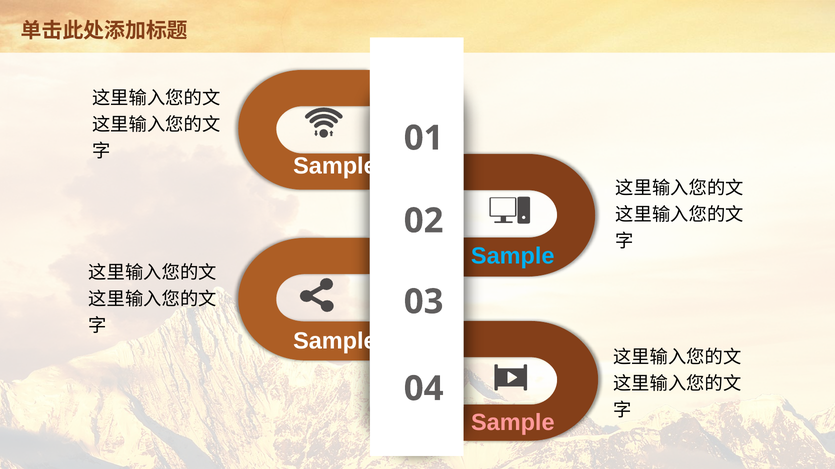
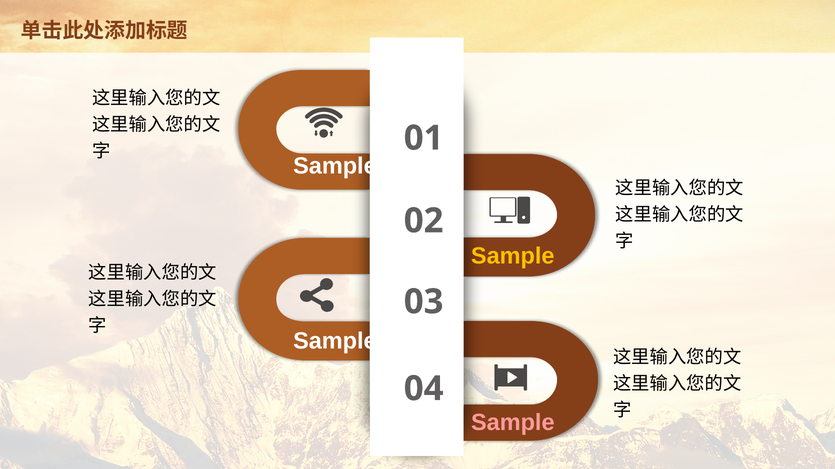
Sample at (513, 257) colour: light blue -> yellow
